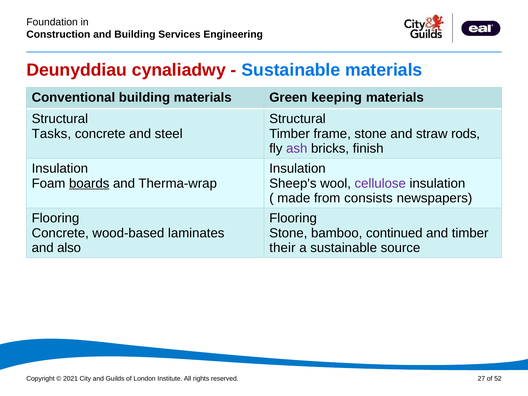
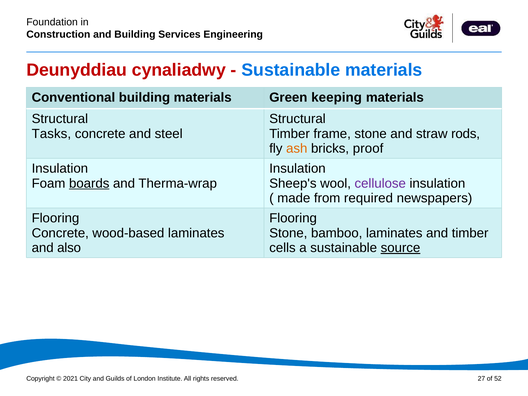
ash colour: purple -> orange
finish: finish -> proof
consists: consists -> required
bamboo continued: continued -> laminates
their: their -> cells
source underline: none -> present
